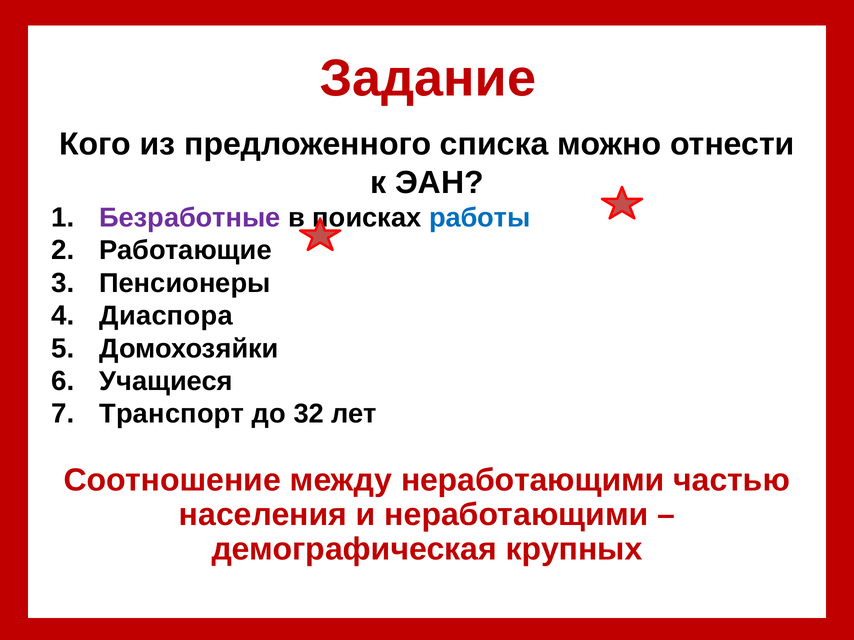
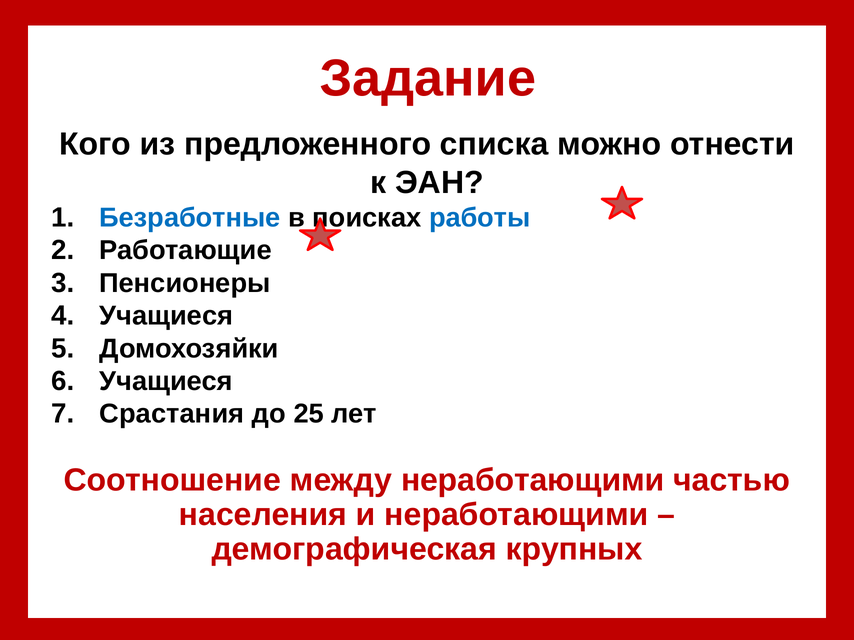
Безработные colour: purple -> blue
Диаспора at (166, 316): Диаспора -> Учащиеся
Транспорт: Транспорт -> Срастания
32: 32 -> 25
